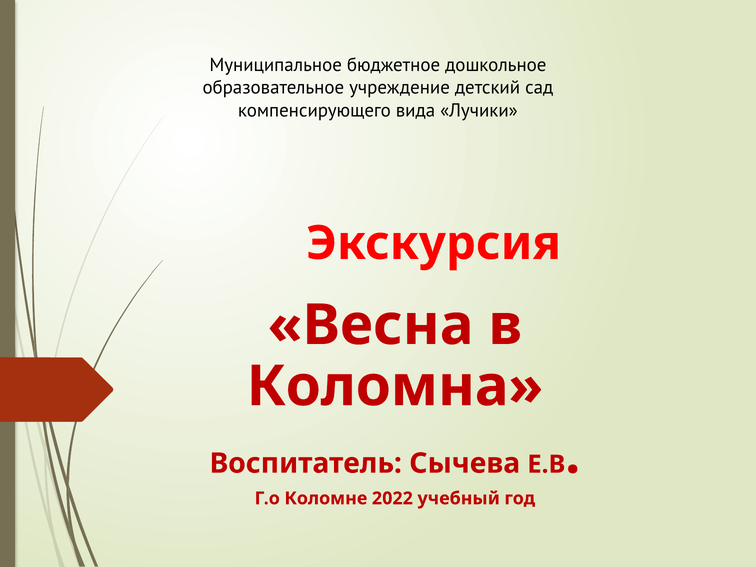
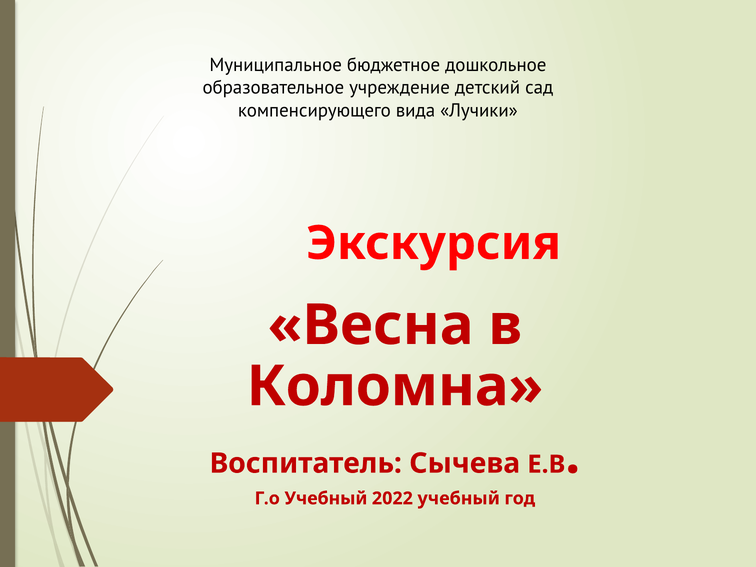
Г.о Коломне: Коломне -> Учебный
